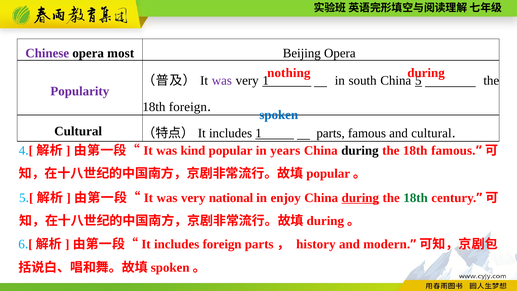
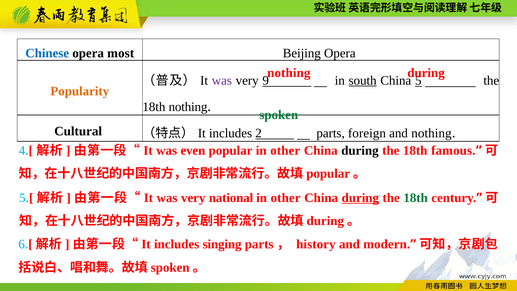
Chinese colour: purple -> blue
very 1: 1 -> 9
south underline: none -> present
Popularity colour: purple -> orange
18th foreign: foreign -> nothing
spoken colour: blue -> green
includes 1: 1 -> 2
parts famous: famous -> foreign
and cultural: cultural -> nothing
kind: kind -> even
popular in years: years -> other
enjoy at (286, 198): enjoy -> other
includes foreign: foreign -> singing
